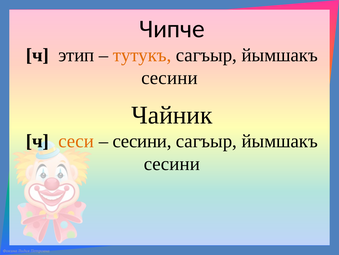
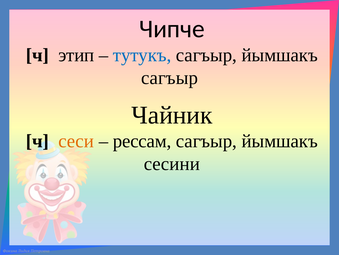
тутукъ colour: orange -> blue
сесини at (170, 78): сесини -> сагъыр
сесини at (142, 141): сесини -> рессам
